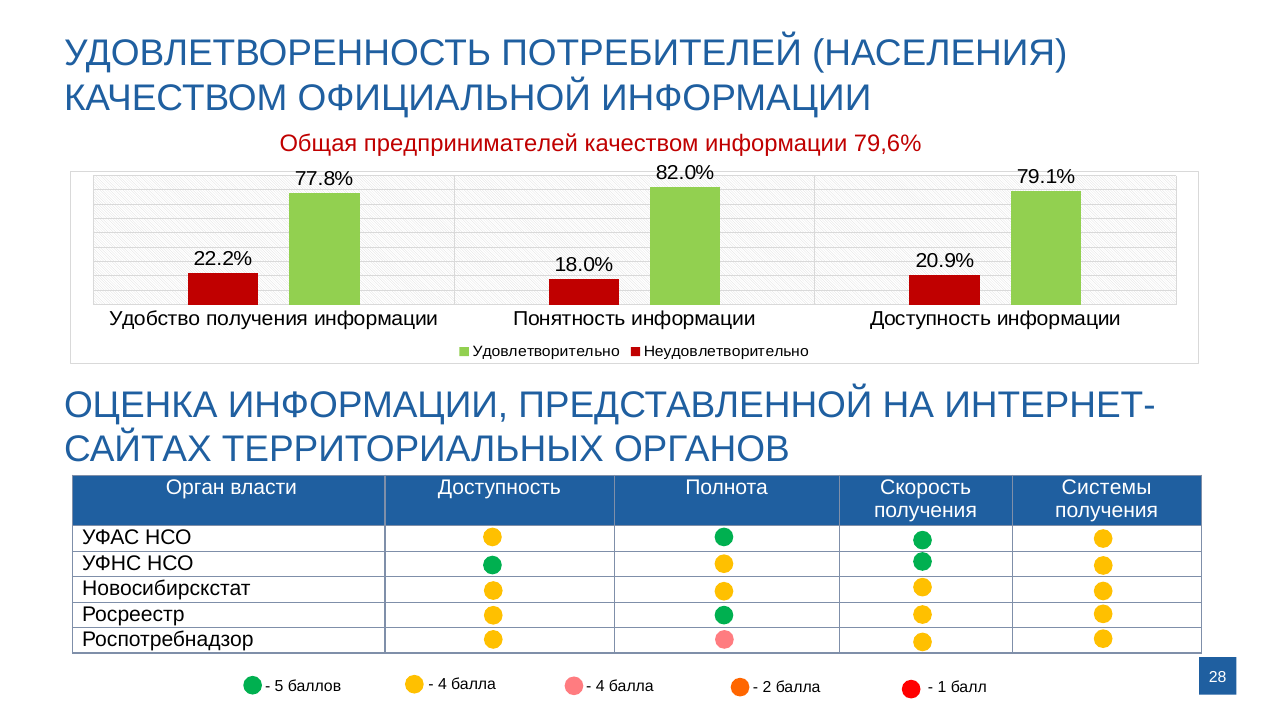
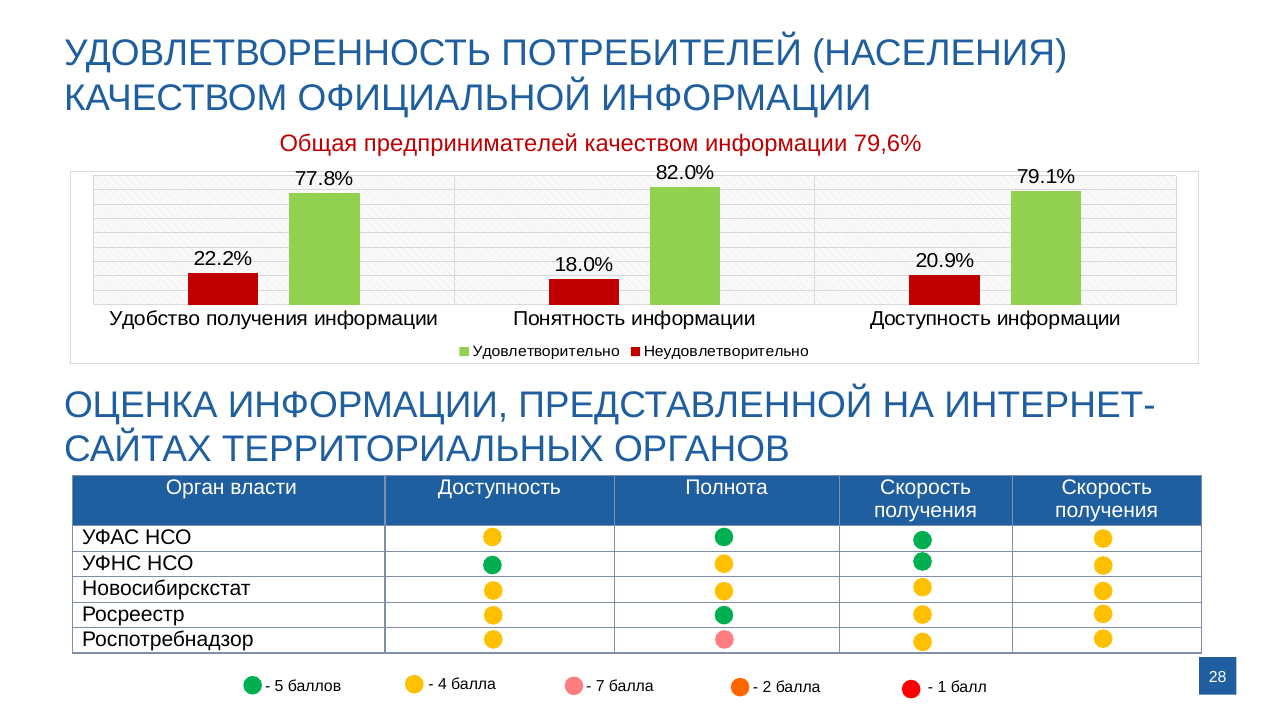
Системы at (1107, 487): Системы -> Скорость
4 at (600, 686): 4 -> 7
